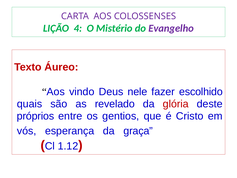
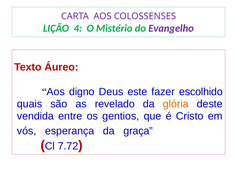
vindo: vindo -> digno
nele: nele -> este
glória colour: red -> orange
próprios: próprios -> vendida
1.12: 1.12 -> 7.72
